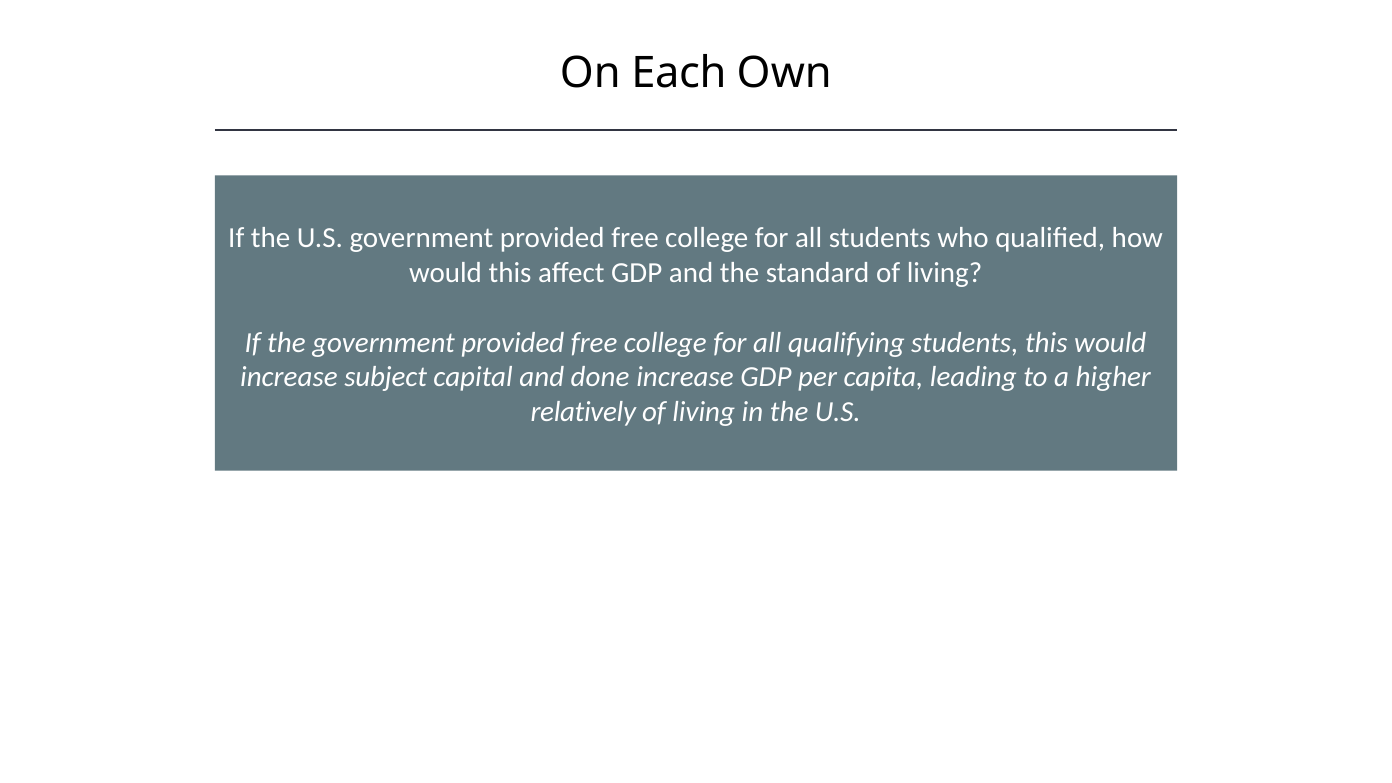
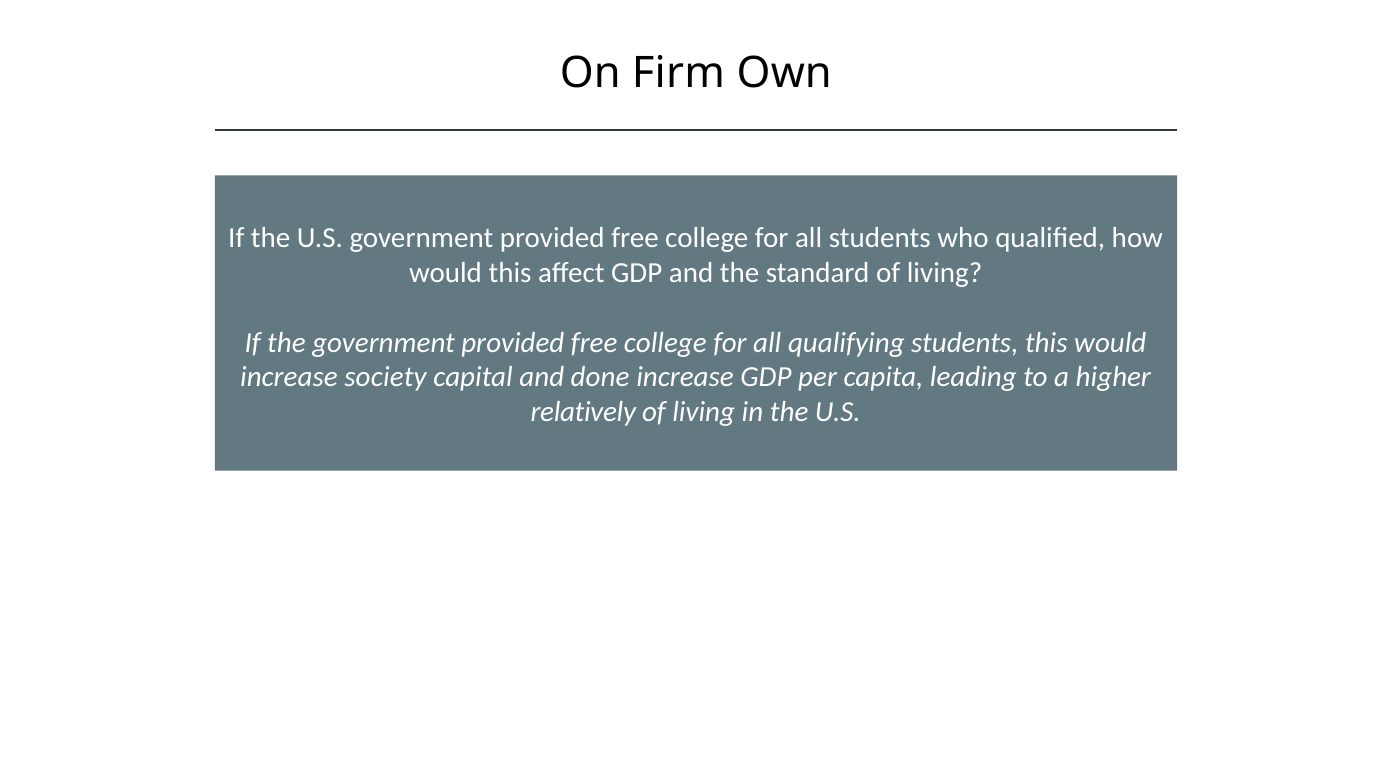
Each: Each -> Firm
subject: subject -> society
